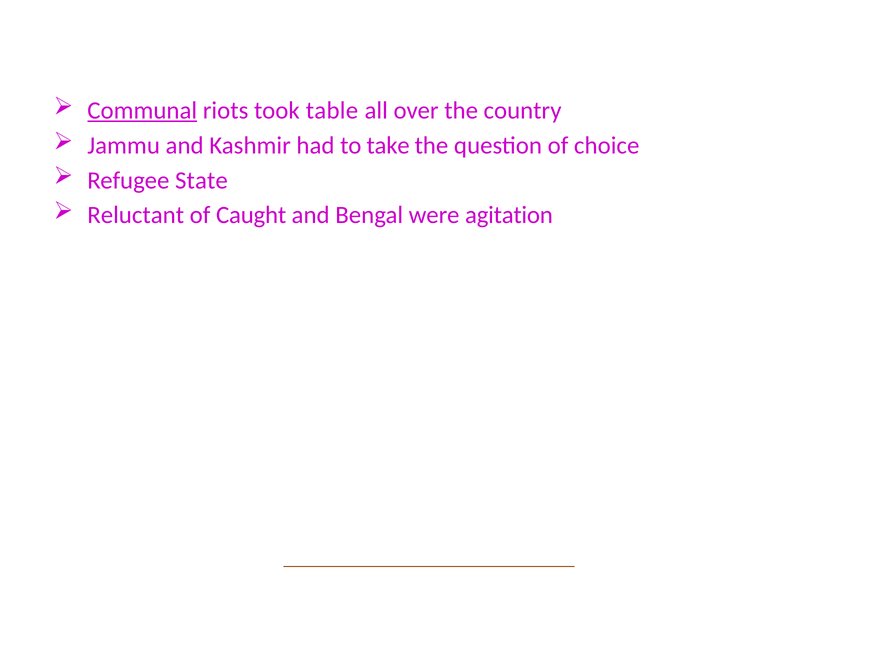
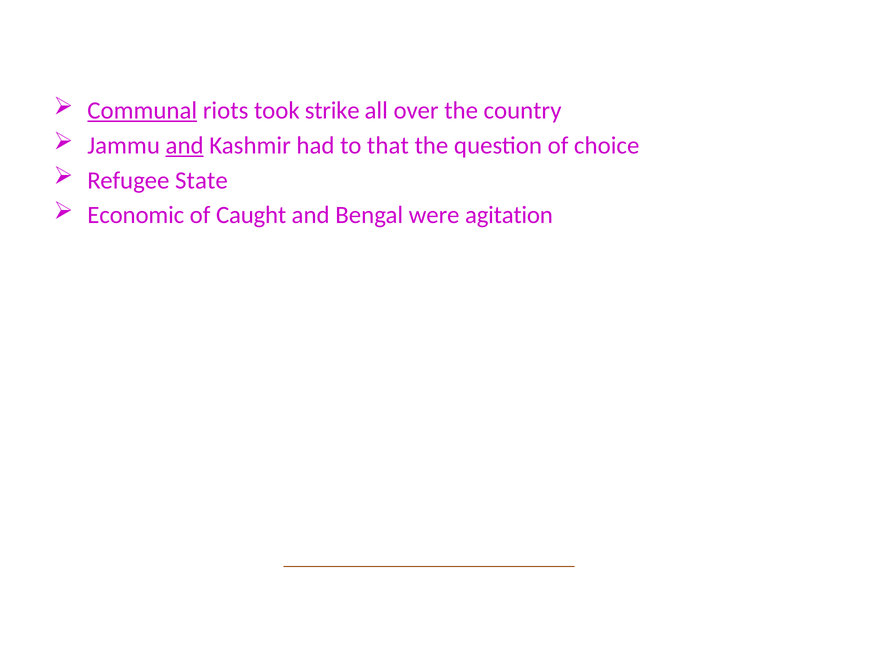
table: table -> strike
and at (185, 146) underline: none -> present
take: take -> that
Reluctant: Reluctant -> Economic
